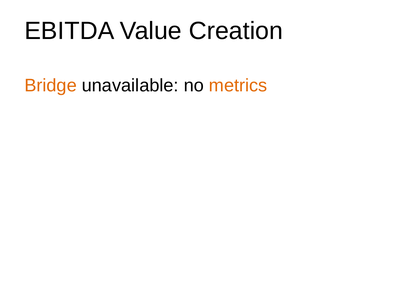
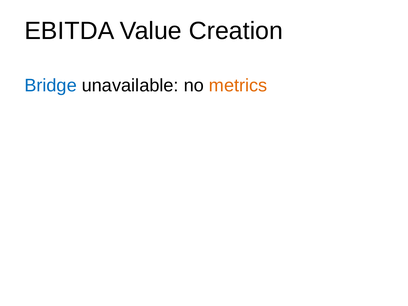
Bridge colour: orange -> blue
